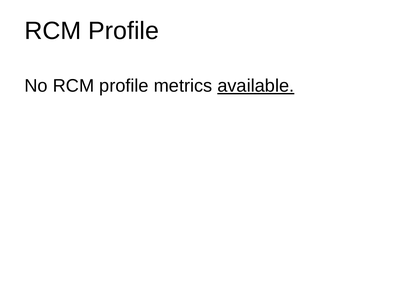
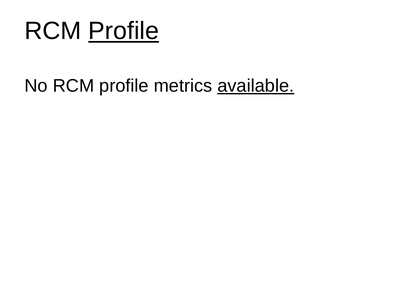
Profile at (124, 31) underline: none -> present
